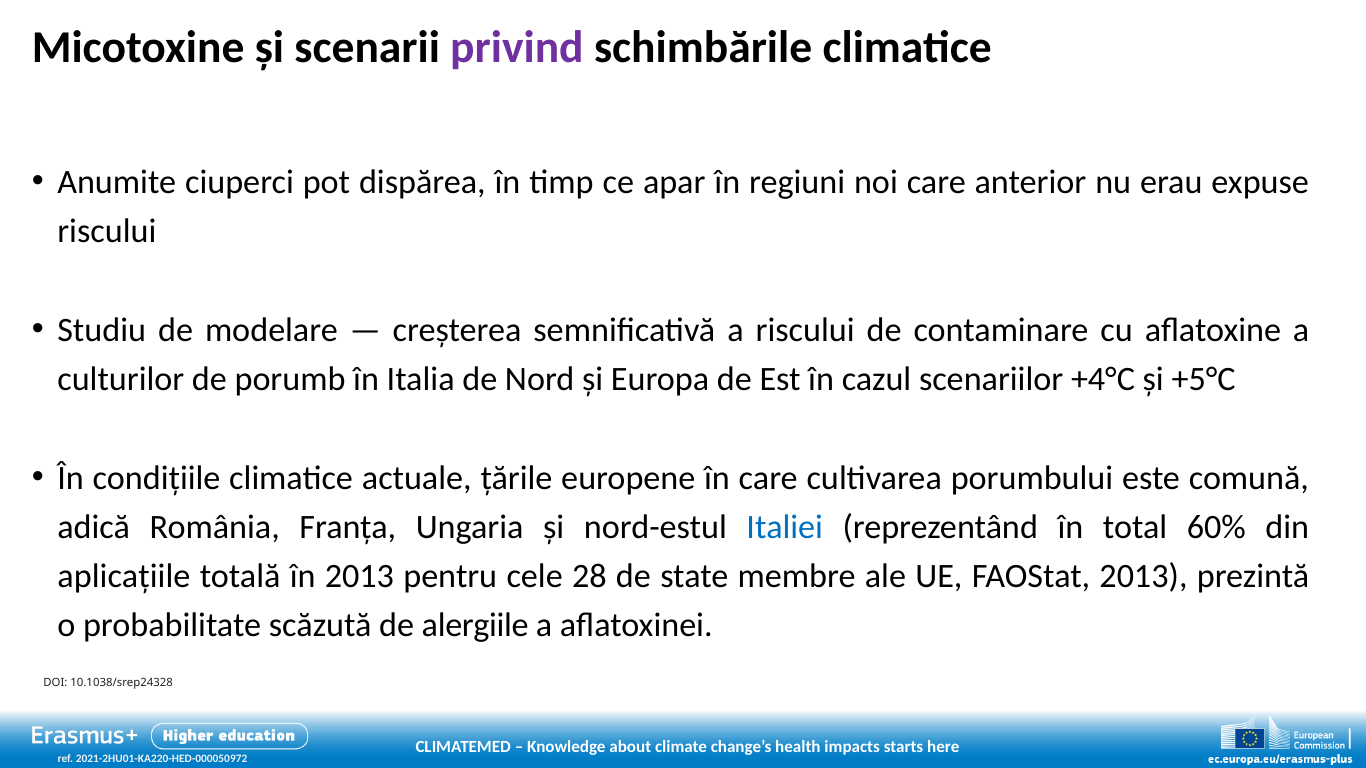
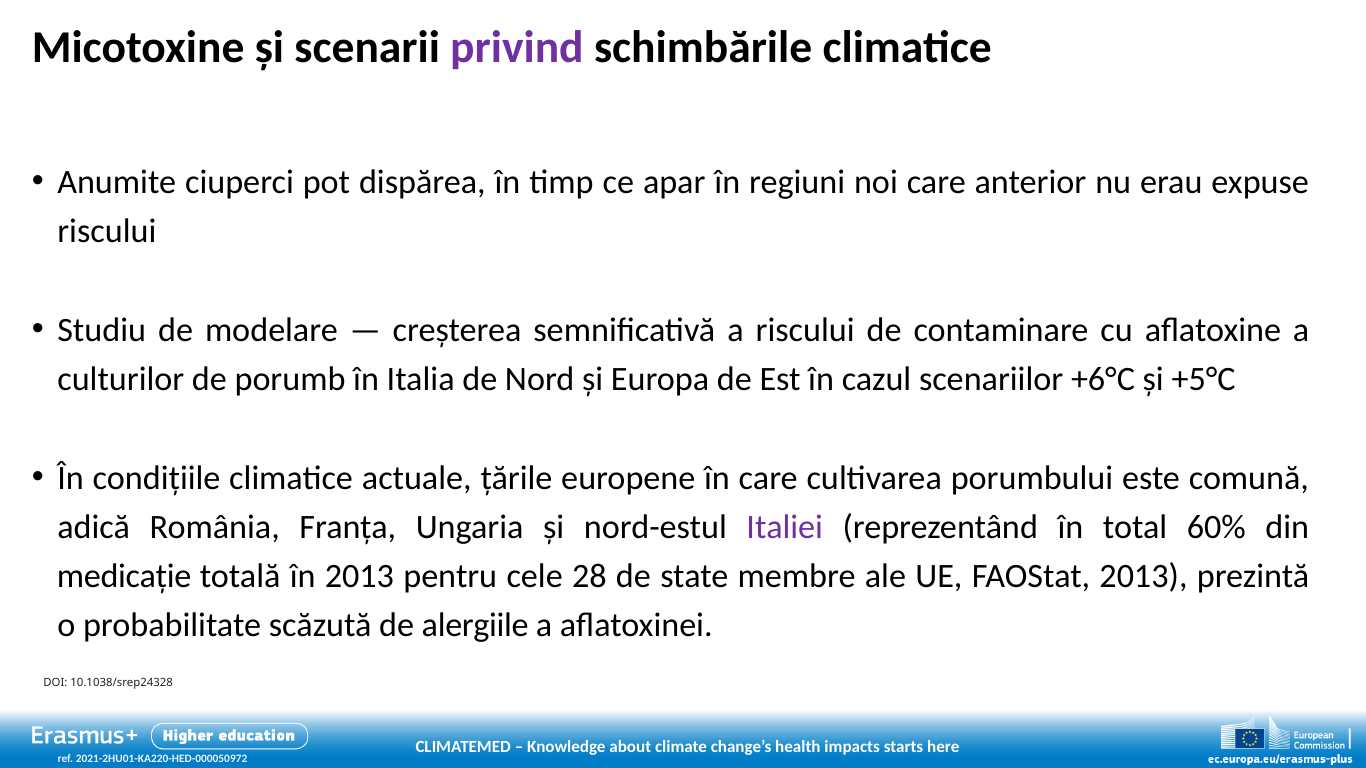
+4°C: +4°C -> +6°C
Italiei colour: blue -> purple
aplicațiile: aplicațiile -> medicație
